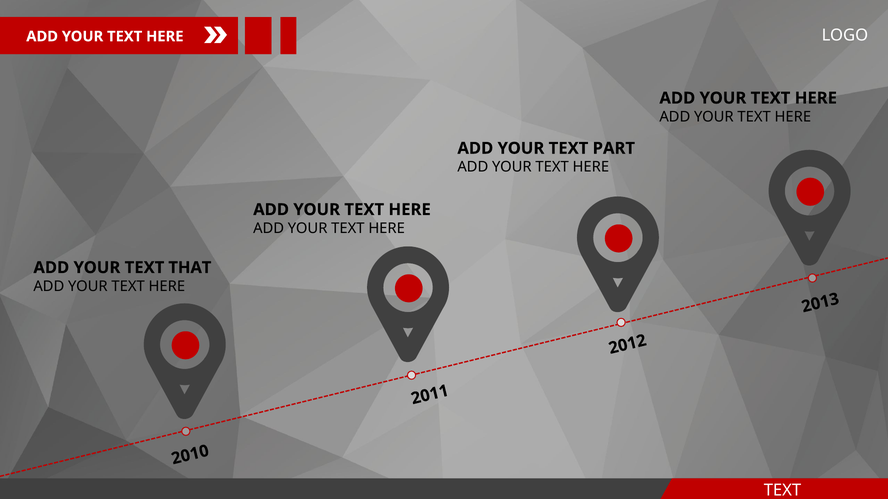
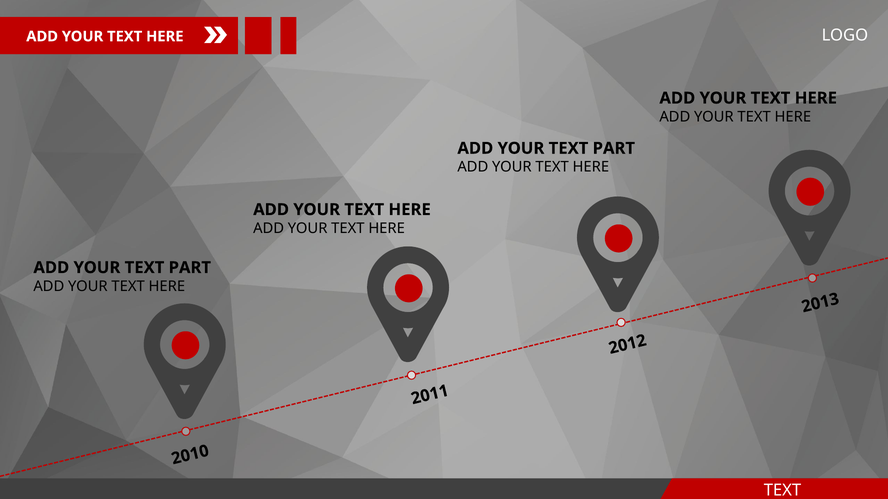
THAT at (190, 268): THAT -> PART
